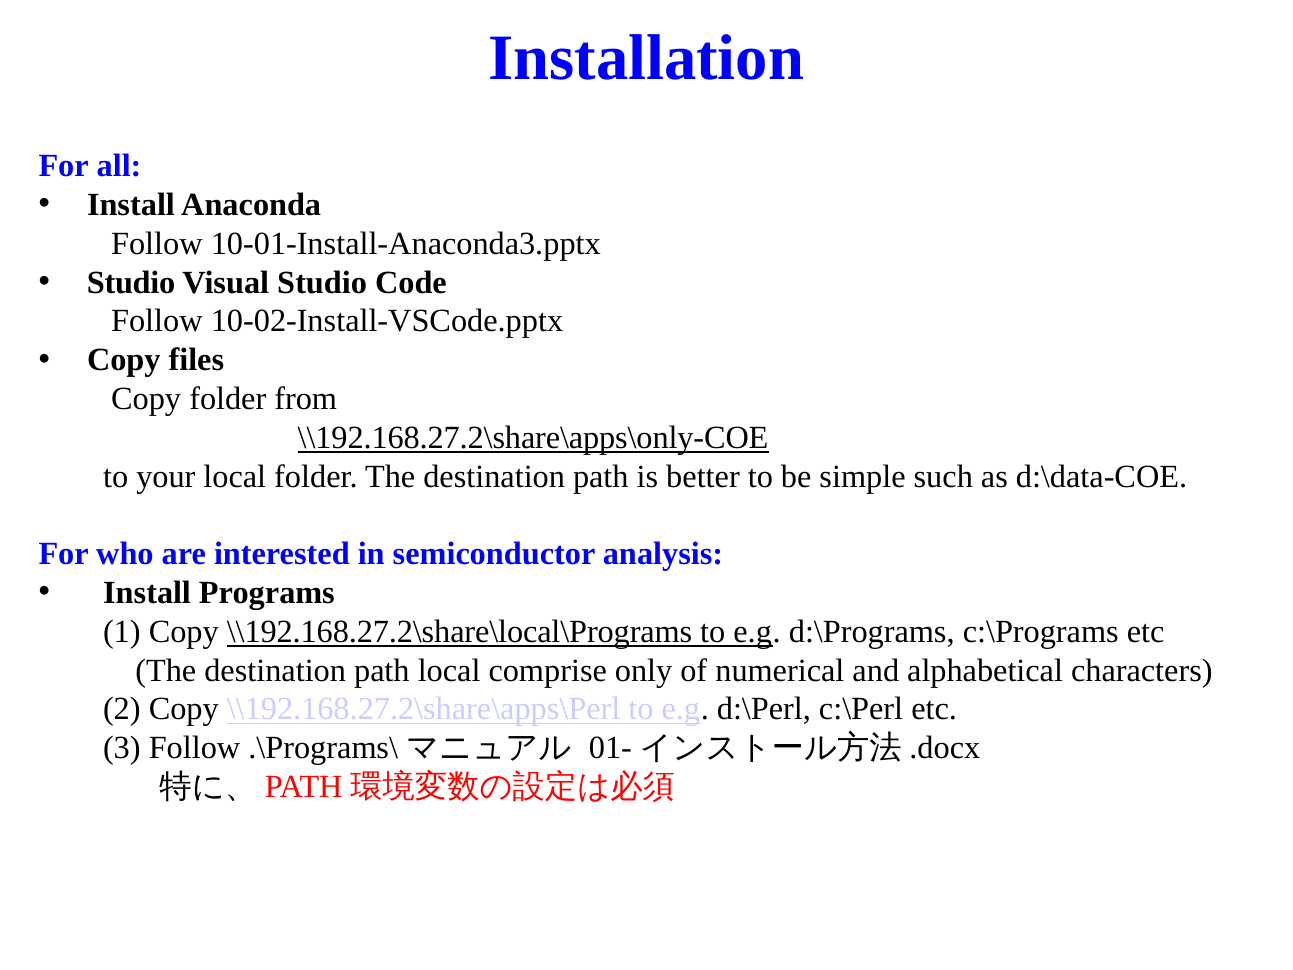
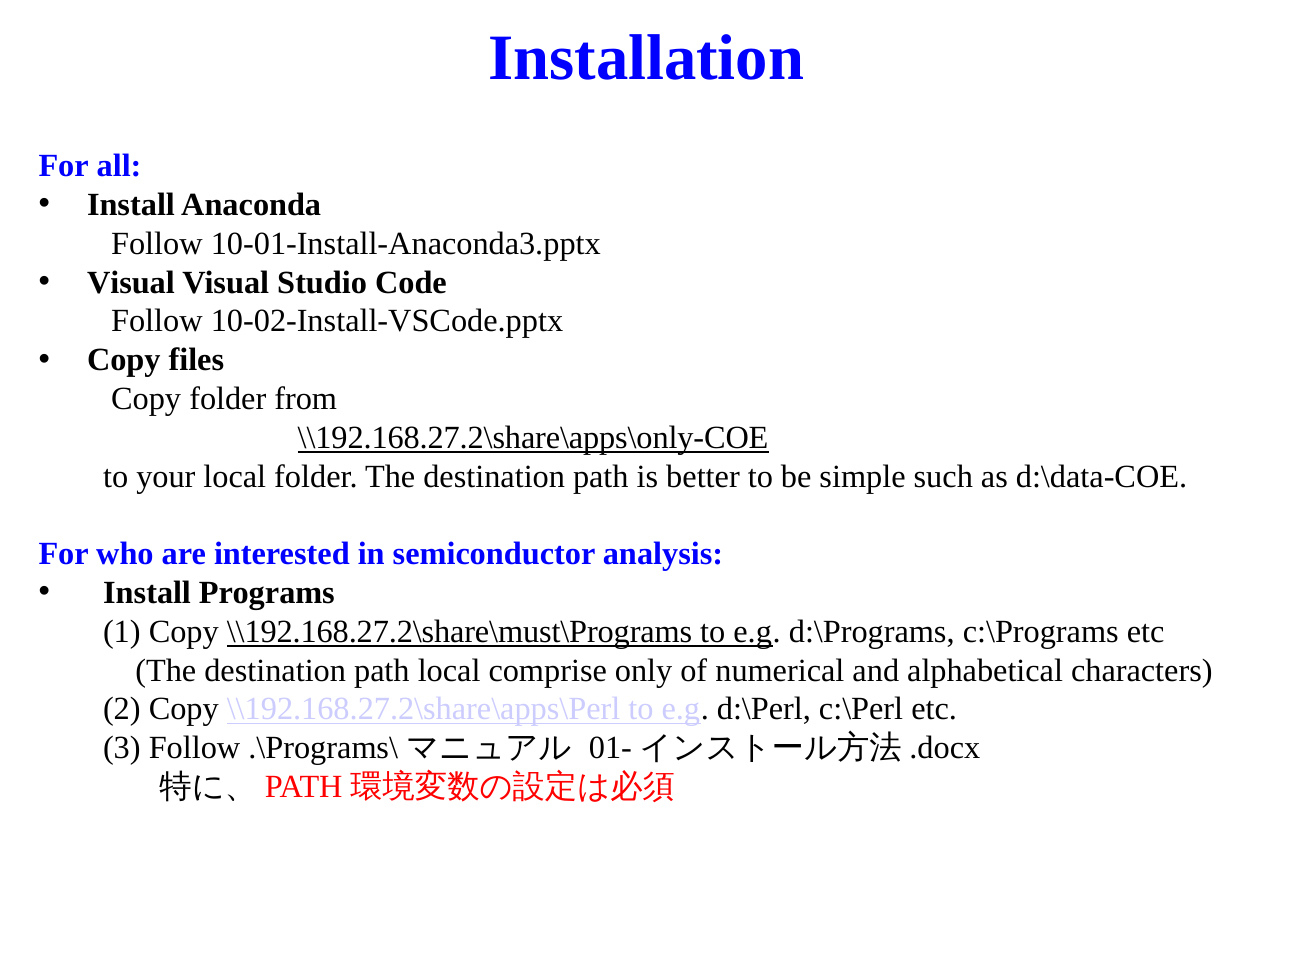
Studio at (131, 282): Studio -> Visual
\\192.168.27.2\share\local\Programs: \\192.168.27.2\share\local\Programs -> \\192.168.27.2\share\must\Programs
